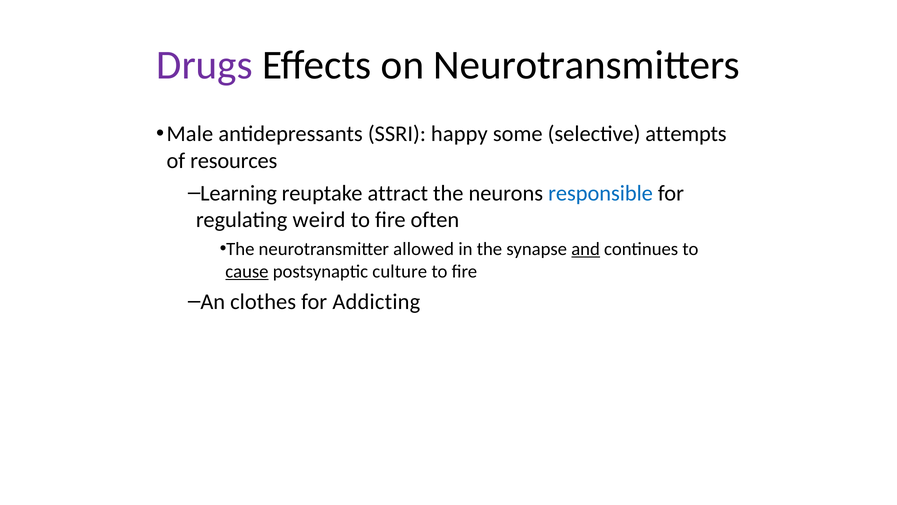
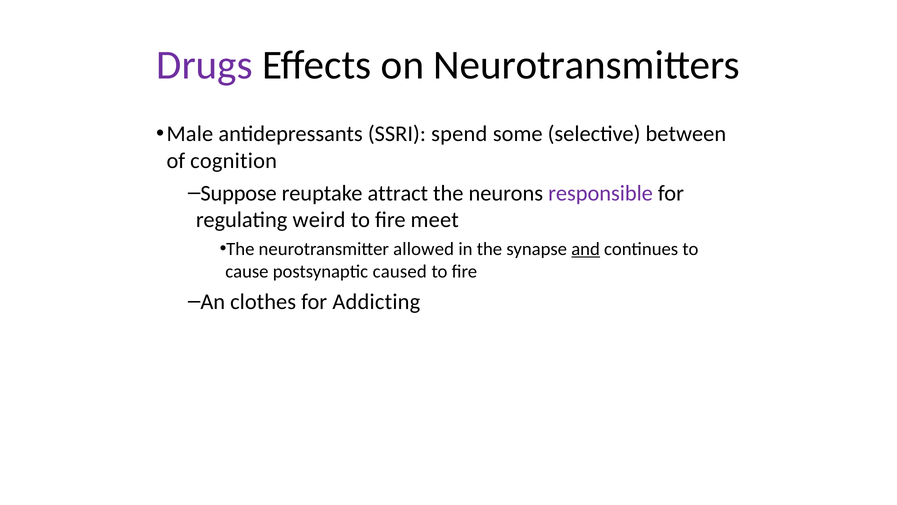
happy: happy -> spend
attempts: attempts -> between
resources: resources -> cognition
Learning: Learning -> Suppose
responsible colour: blue -> purple
often: often -> meet
cause underline: present -> none
culture: culture -> caused
